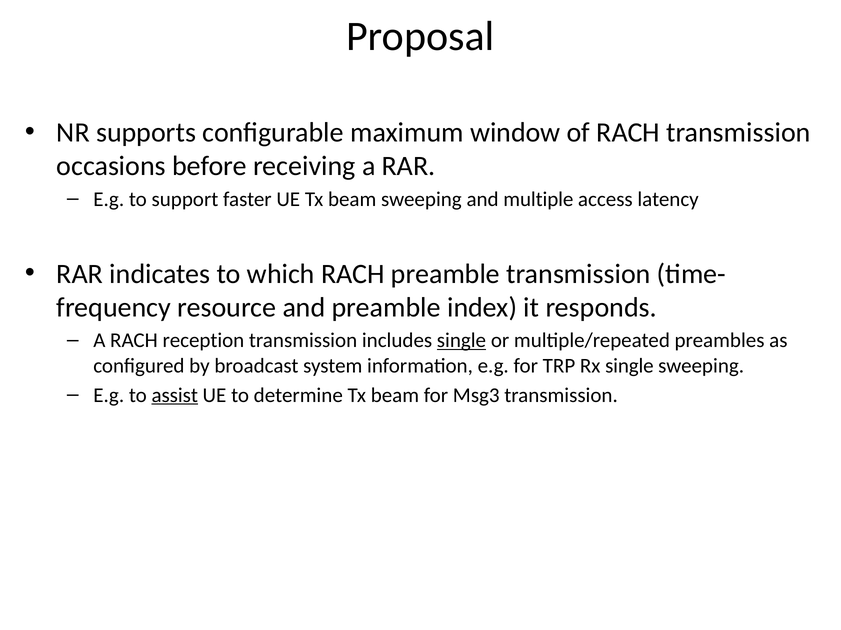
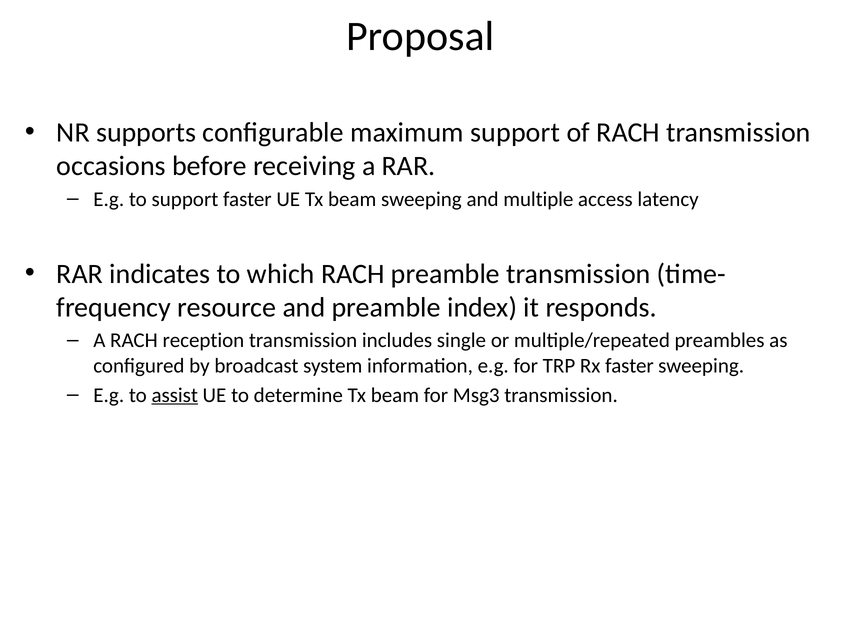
maximum window: window -> support
single at (461, 341) underline: present -> none
Rx single: single -> faster
